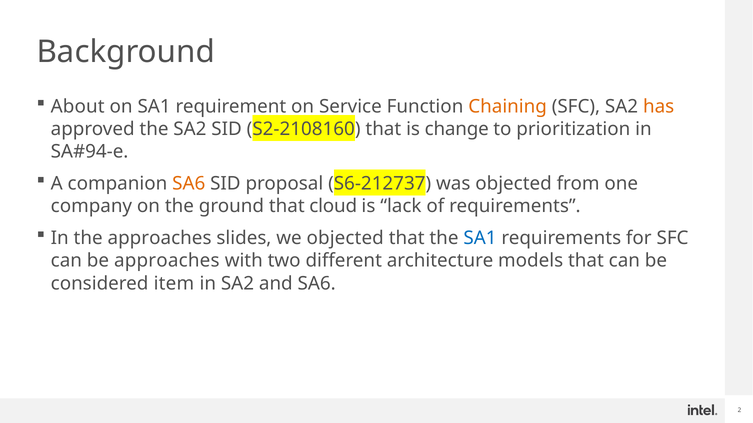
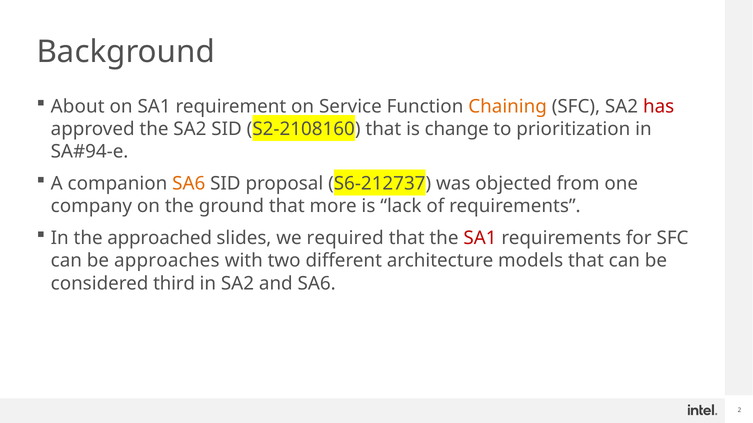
has colour: orange -> red
cloud: cloud -> more
the approaches: approaches -> approached
we objected: objected -> required
SA1 at (480, 238) colour: blue -> red
item: item -> third
